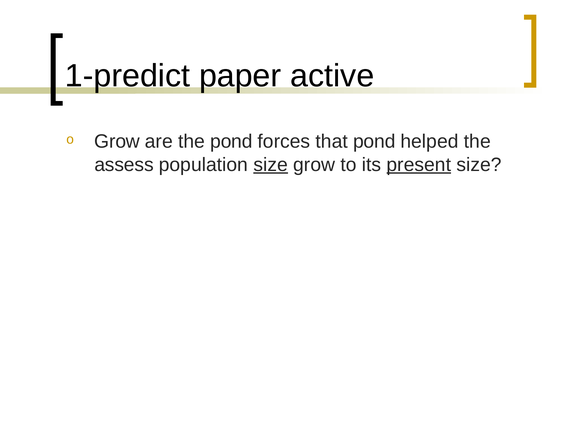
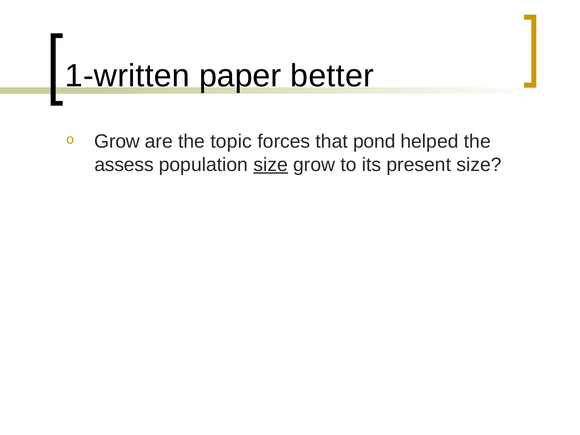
1-predict: 1-predict -> 1-written
active: active -> better
the pond: pond -> topic
present underline: present -> none
